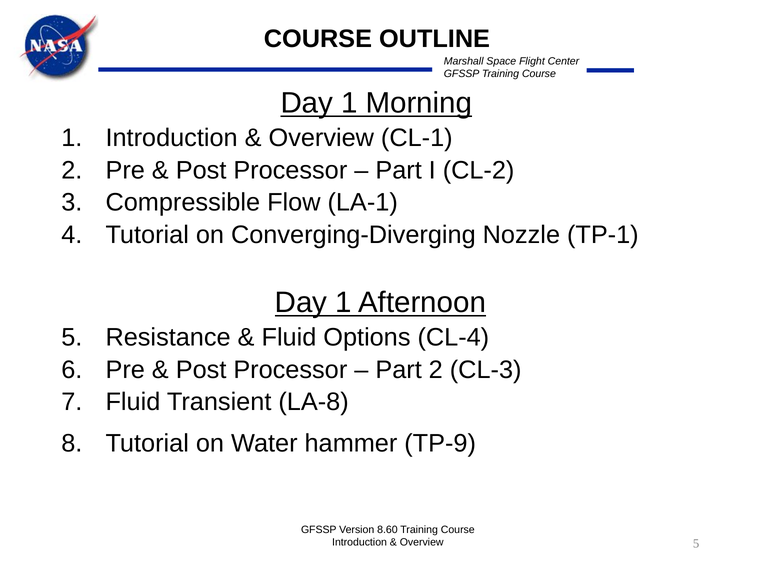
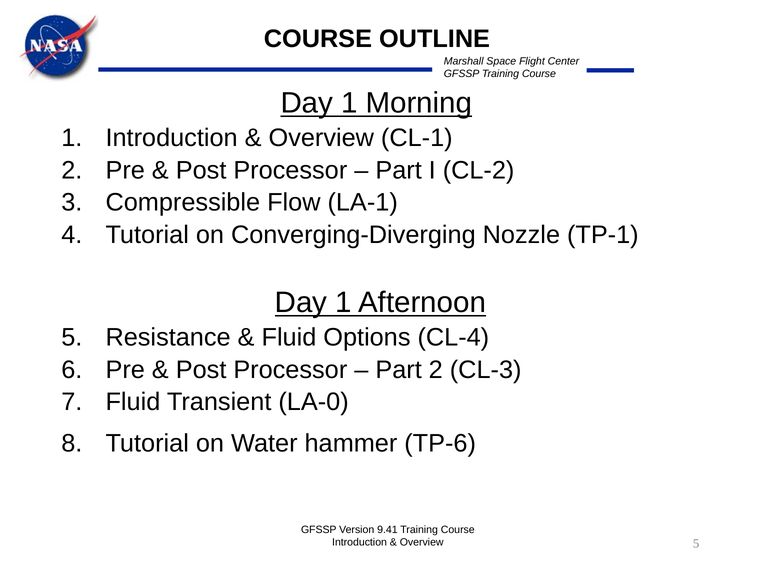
LA-8: LA-8 -> LA-0
TP-9: TP-9 -> TP-6
8.60: 8.60 -> 9.41
